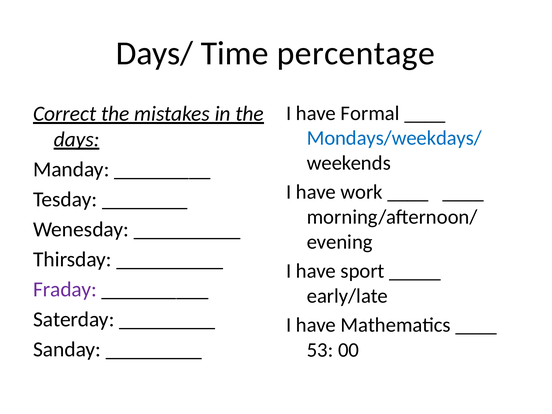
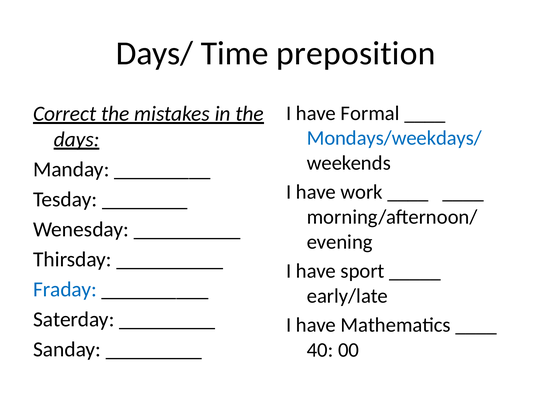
percentage: percentage -> preposition
Fraday colour: purple -> blue
53: 53 -> 40
